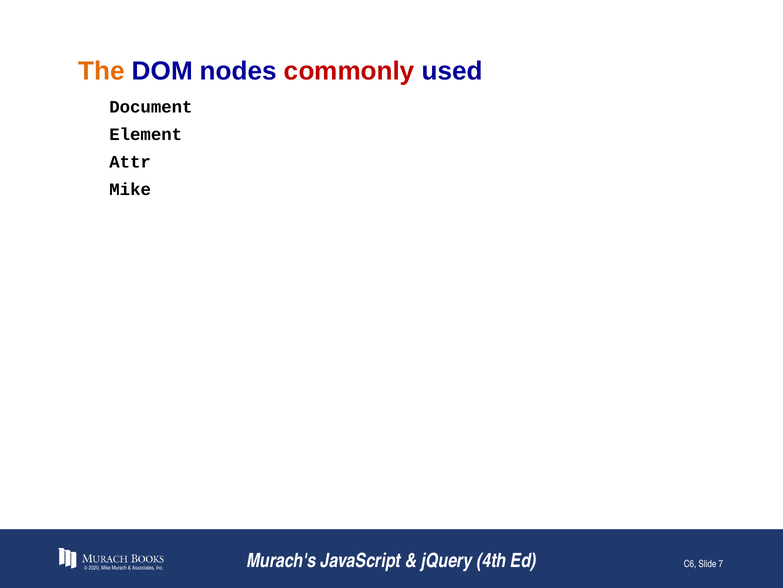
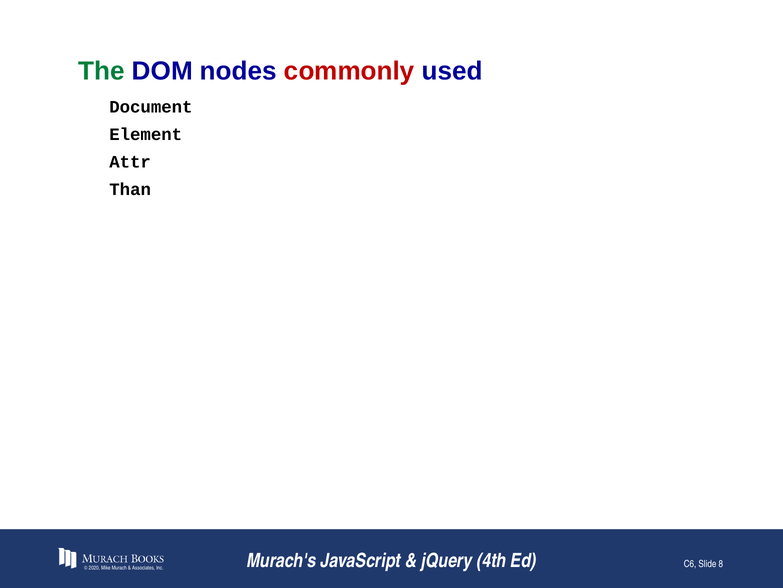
The colour: orange -> green
Mike at (130, 189): Mike -> Than
7: 7 -> 8
